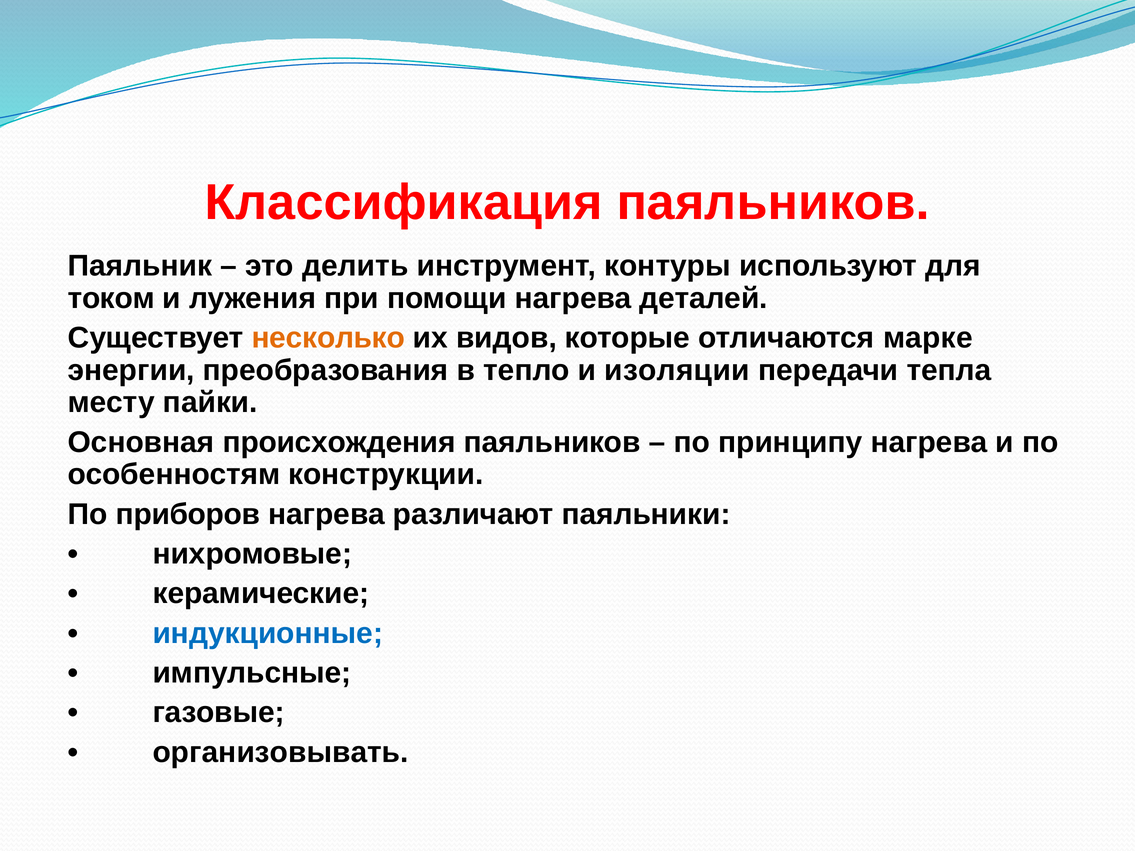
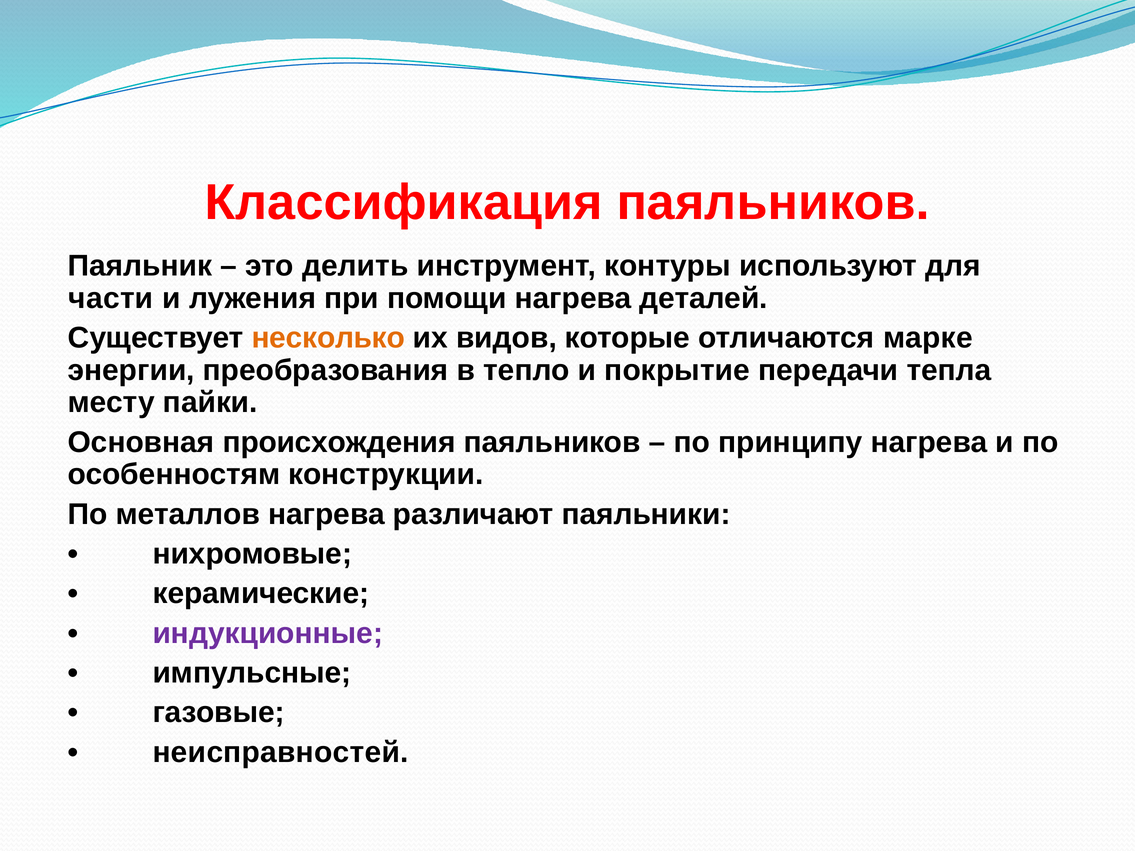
током: током -> части
изоляции: изоляции -> покрытие
приборов: приборов -> металлов
индукционные colour: blue -> purple
организовывать: организовывать -> неисправностей
